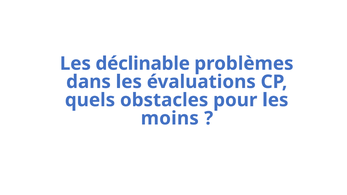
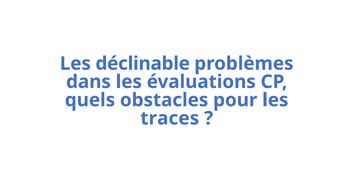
moins: moins -> traces
